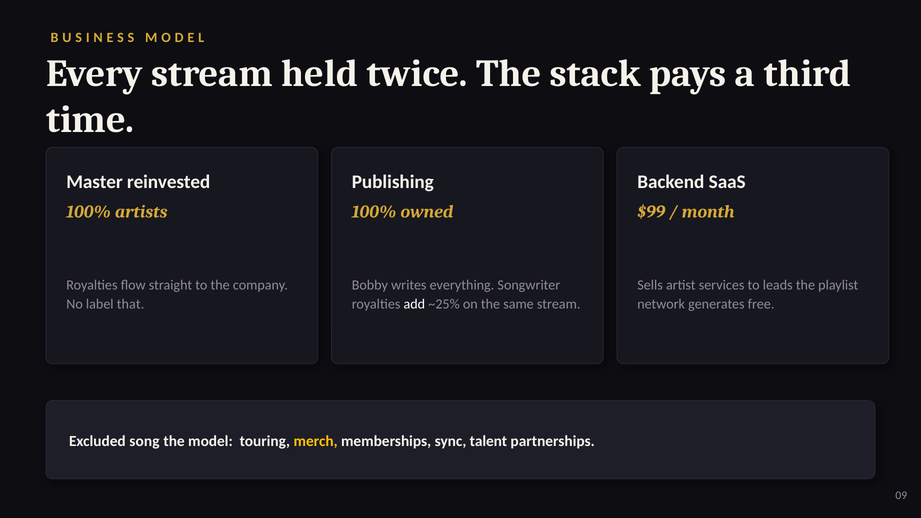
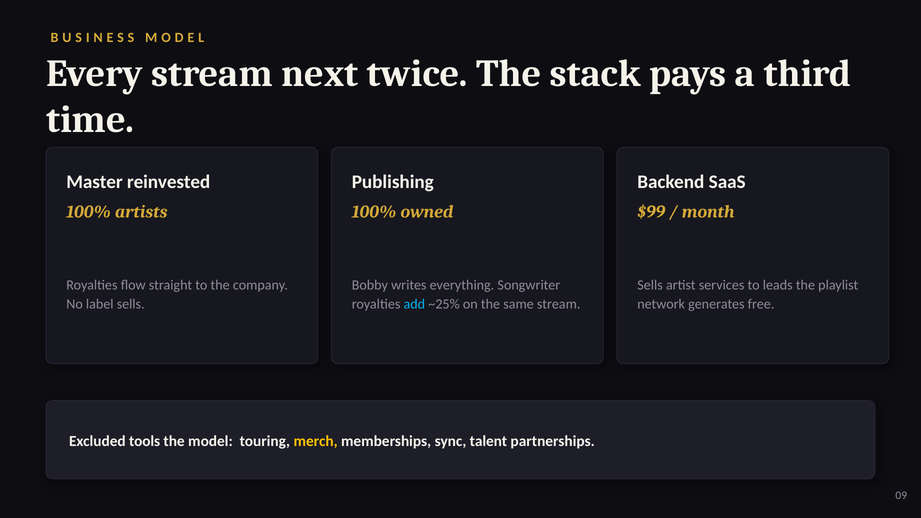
held: held -> next
label that: that -> sells
add colour: white -> light blue
song: song -> tools
